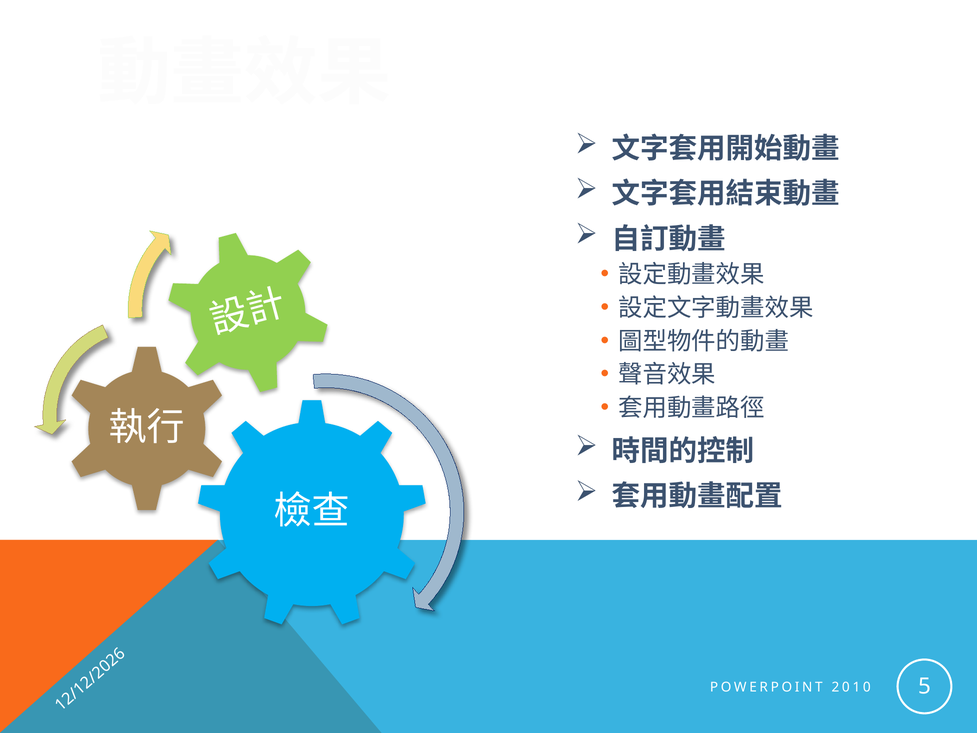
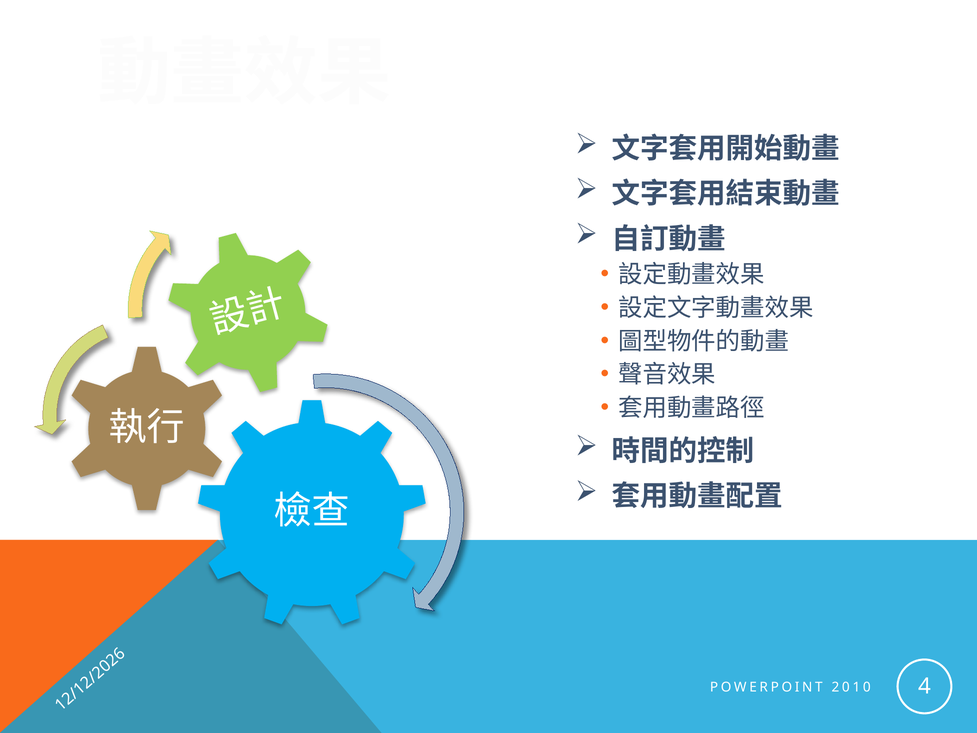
5: 5 -> 4
